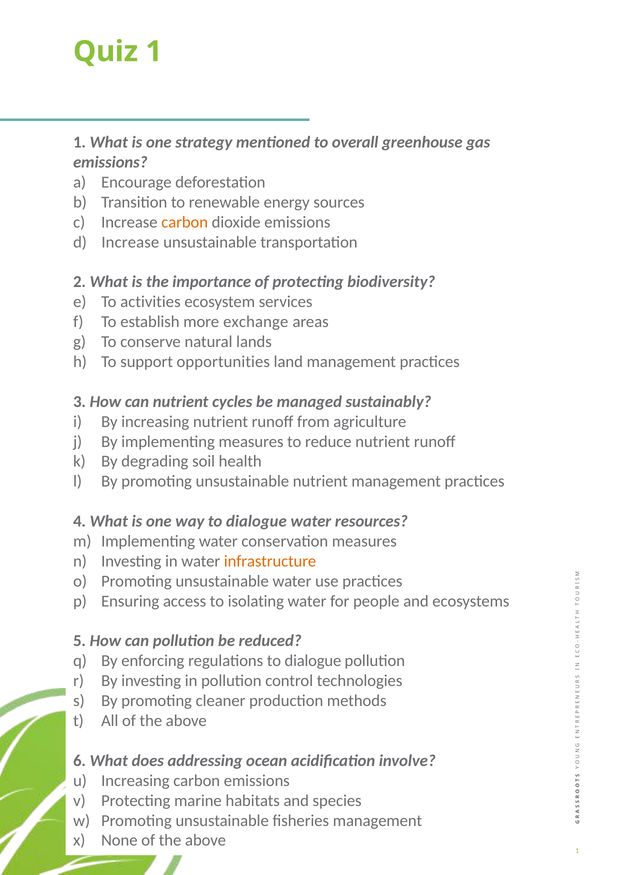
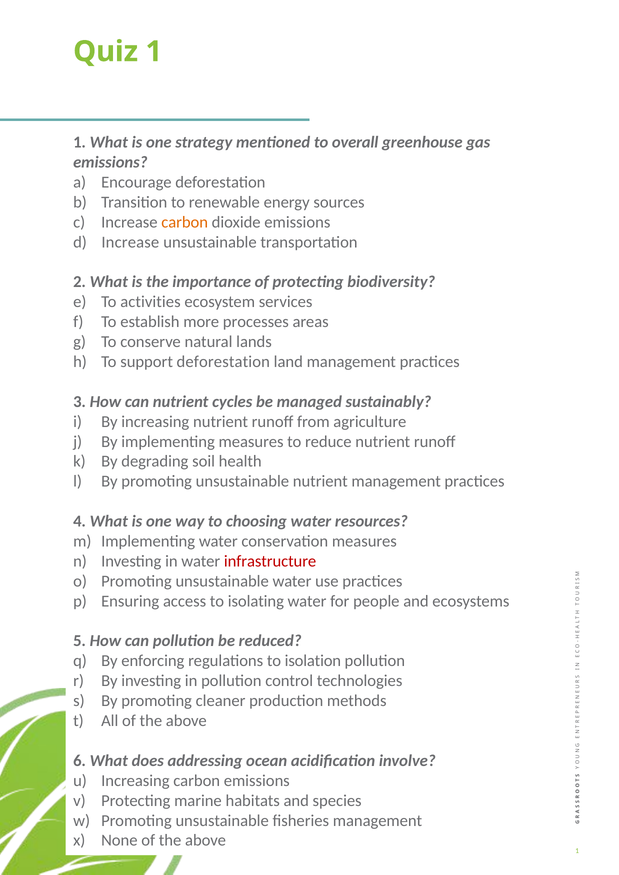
exchange: exchange -> processes
support opportunities: opportunities -> deforestation
way to dialogue: dialogue -> choosing
infrastructure colour: orange -> red
regulations to dialogue: dialogue -> isolation
